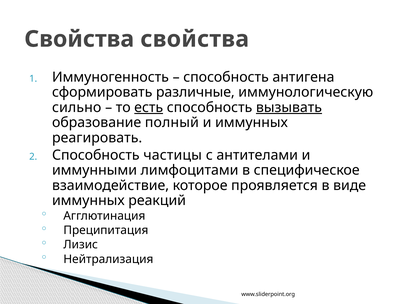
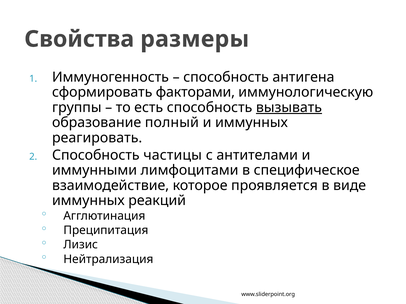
Свойства свойства: свойства -> размеры
различные: различные -> факторами
сильно: сильно -> группы
есть underline: present -> none
